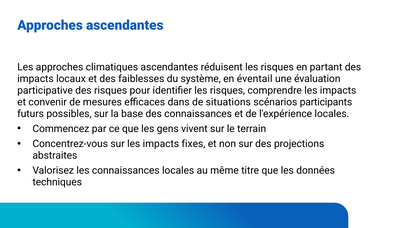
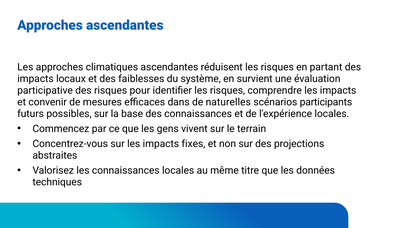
éventail: éventail -> survient
situations: situations -> naturelles
